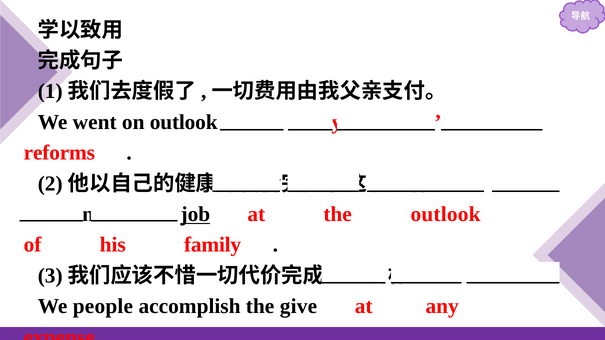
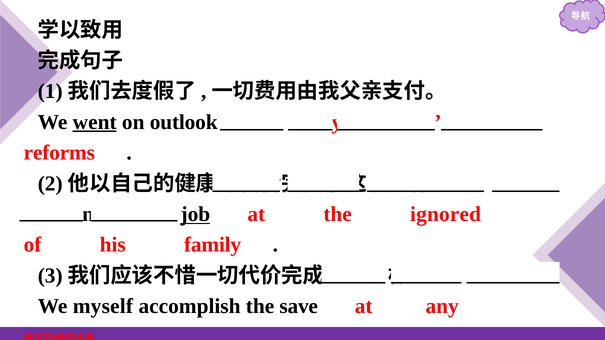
went underline: none -> present
the outlook: outlook -> ignored
people: people -> myself
give: give -> save
